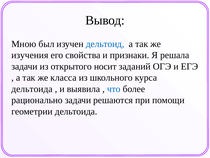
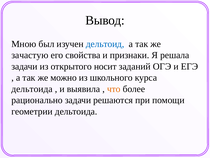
изучения: изучения -> зачастую
класса: класса -> можно
что colour: blue -> orange
